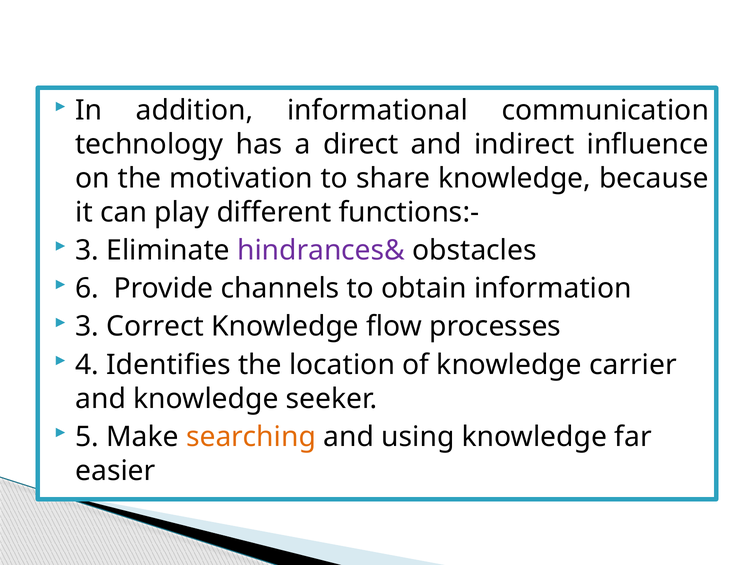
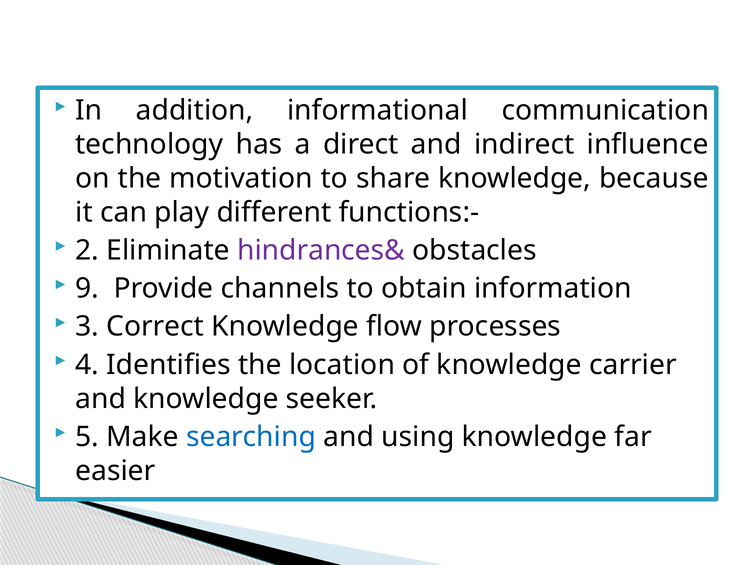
3 at (87, 251): 3 -> 2
6: 6 -> 9
searching colour: orange -> blue
